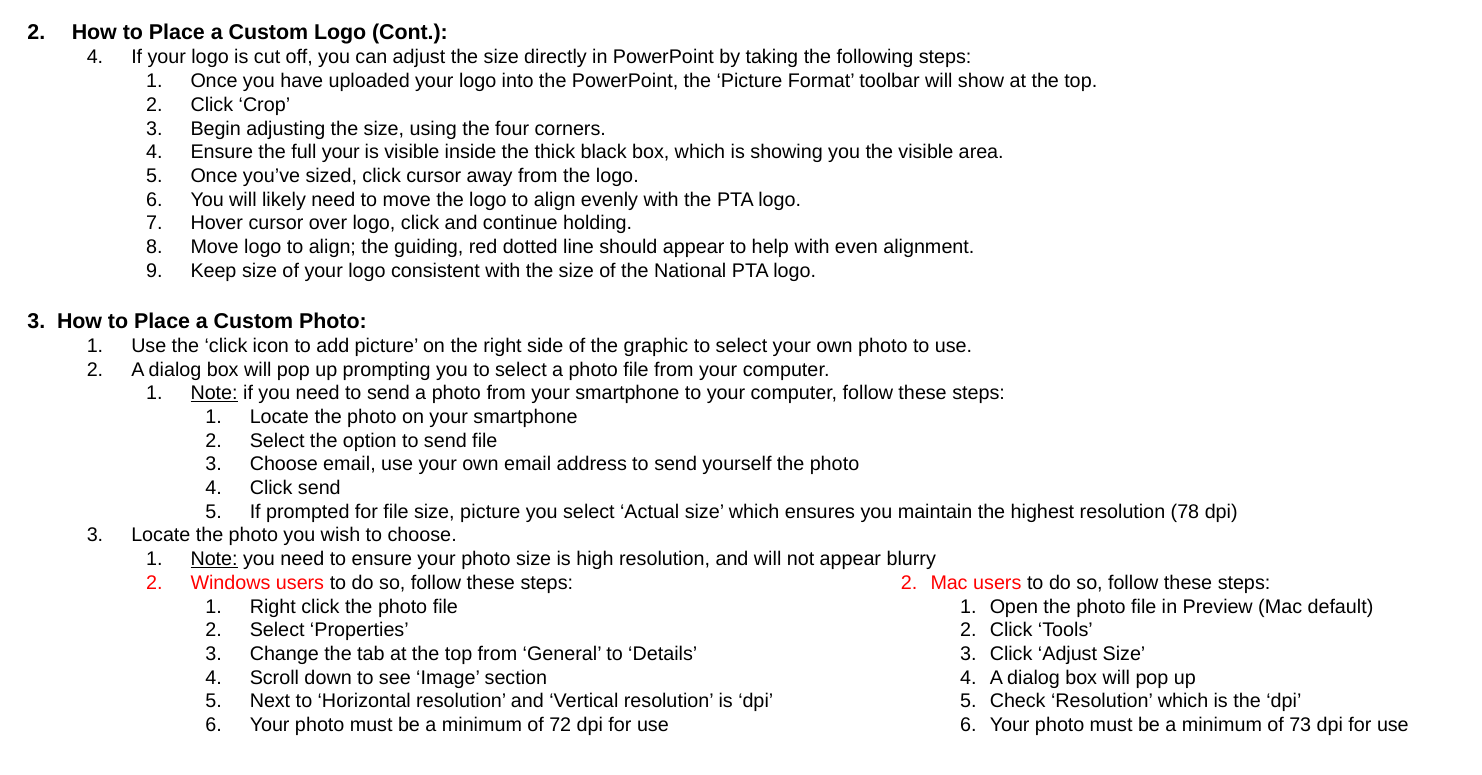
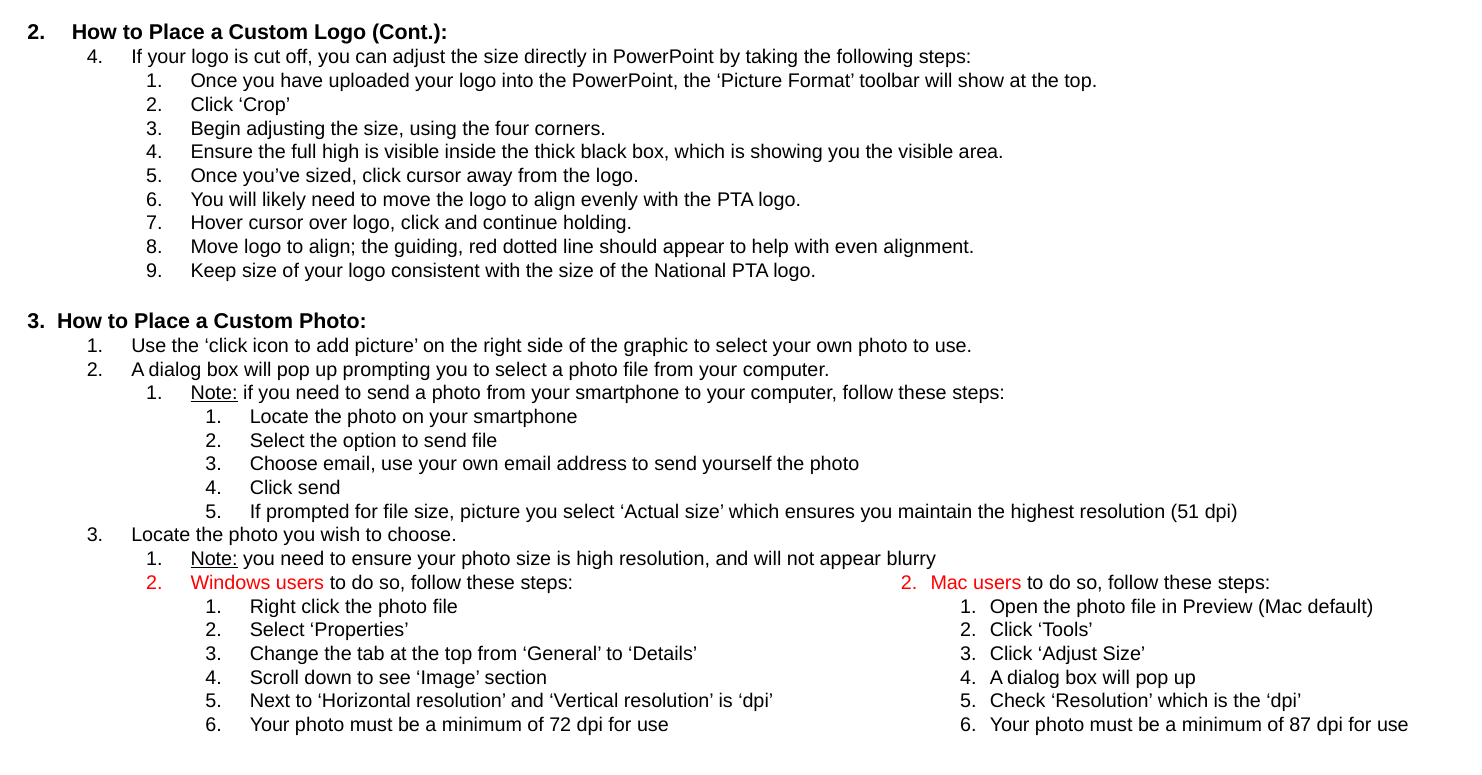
full your: your -> high
78: 78 -> 51
73: 73 -> 87
